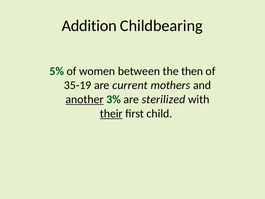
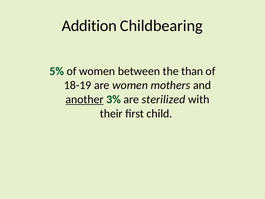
then: then -> than
35-19: 35-19 -> 18-19
are current: current -> women
their underline: present -> none
